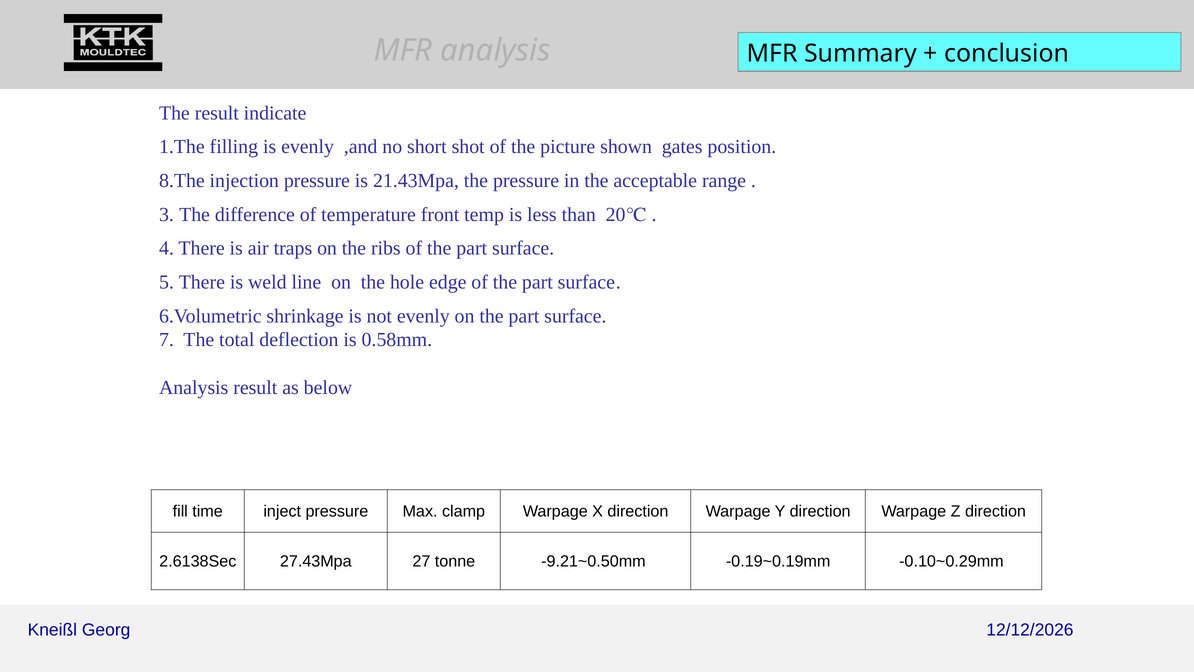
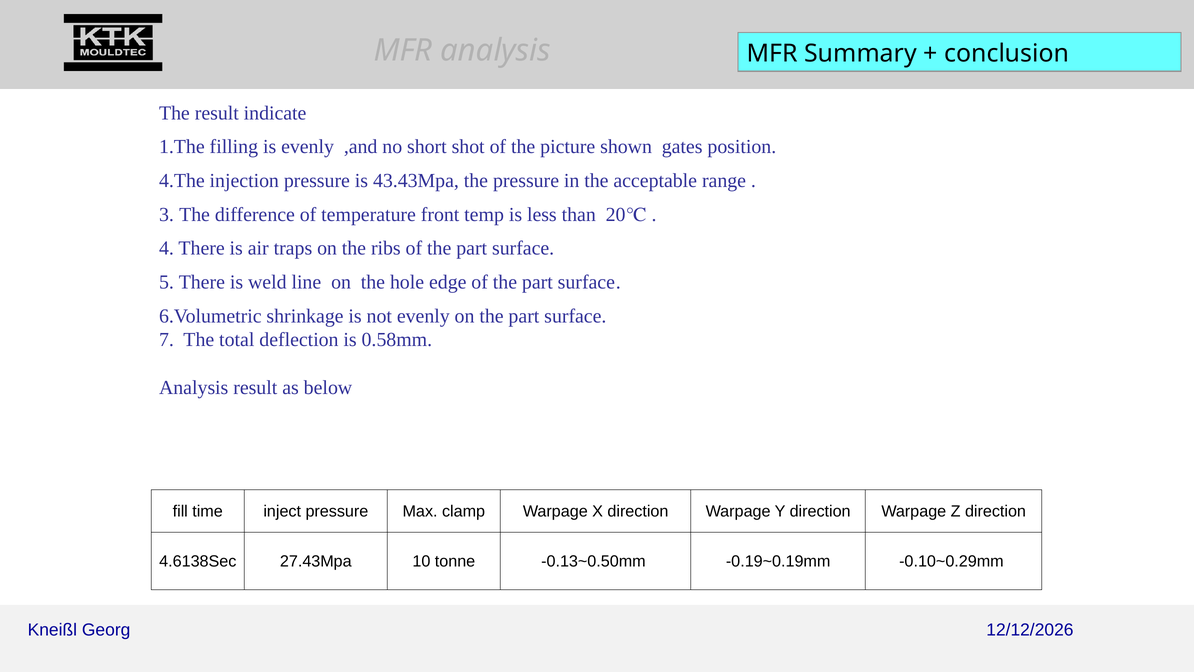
8.The: 8.The -> 4.The
21.43Mpa: 21.43Mpa -> 43.43Mpa
2.6138Sec: 2.6138Sec -> 4.6138Sec
27: 27 -> 10
-9.21~0.50mm: -9.21~0.50mm -> -0.13~0.50mm
